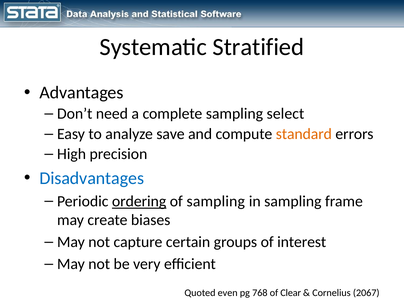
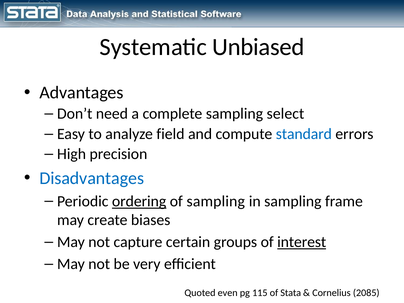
Stratified: Stratified -> Unbiased
save: save -> field
standard colour: orange -> blue
interest underline: none -> present
768: 768 -> 115
Clear: Clear -> Stata
2067: 2067 -> 2085
